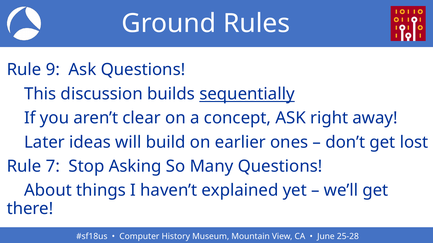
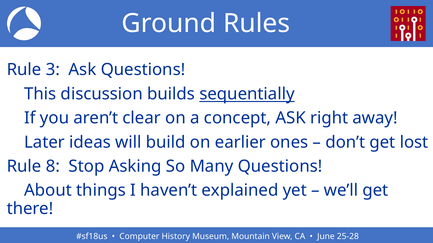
9: 9 -> 3
7: 7 -> 8
